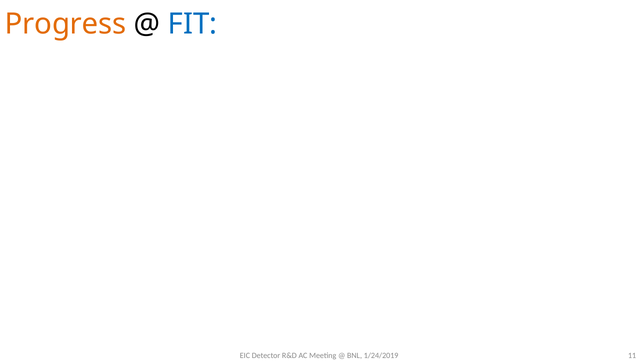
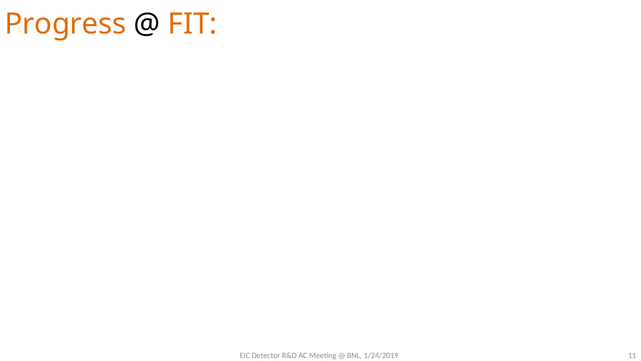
FIT colour: blue -> orange
